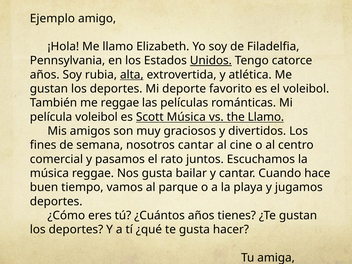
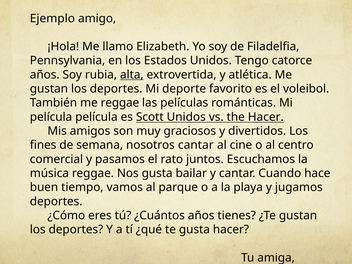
Unidos at (211, 61) underline: present -> none
película voleibol: voleibol -> película
Scott Música: Música -> Unidos
the Llamo: Llamo -> Hacer
